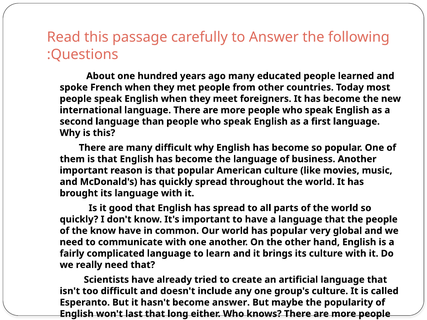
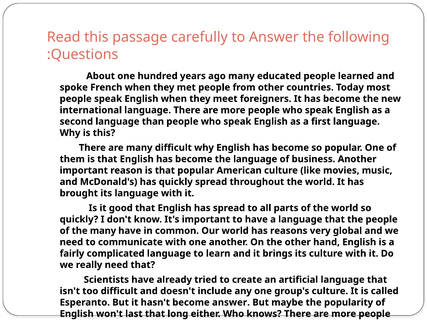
the know: know -> many
has popular: popular -> reasons
